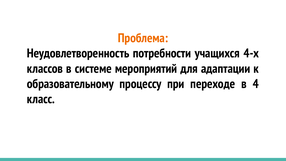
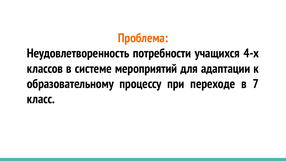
4: 4 -> 7
